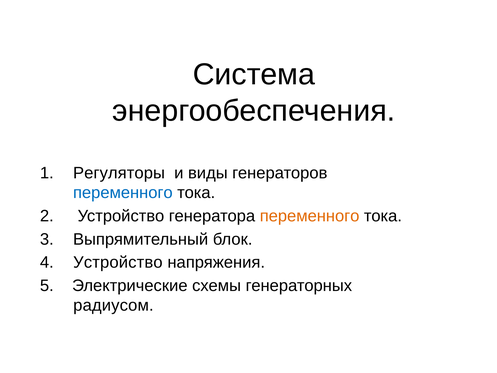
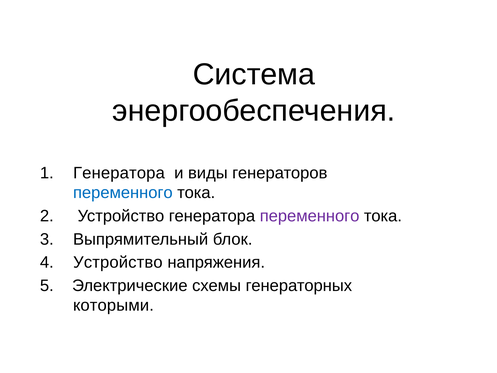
Регуляторы at (119, 173): Регуляторы -> Генератора
переменного at (310, 216) colour: orange -> purple
радиусом: радиусом -> которыми
